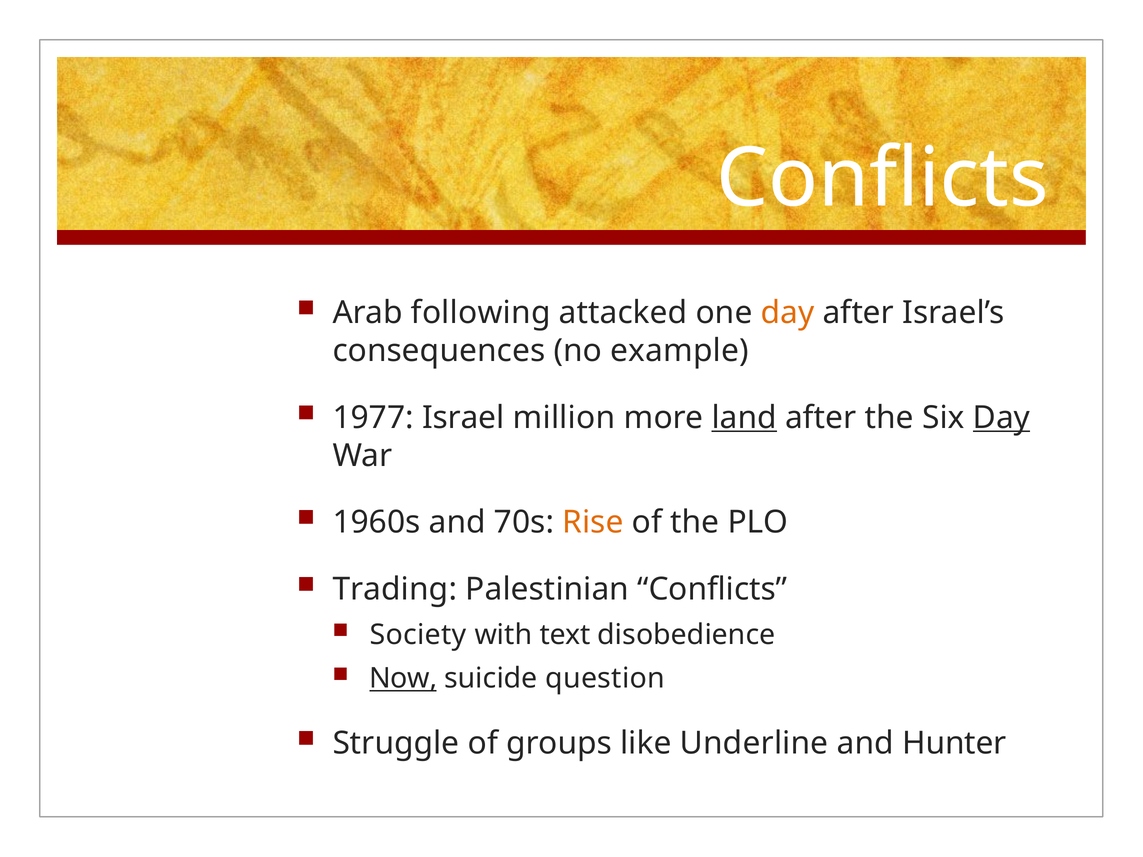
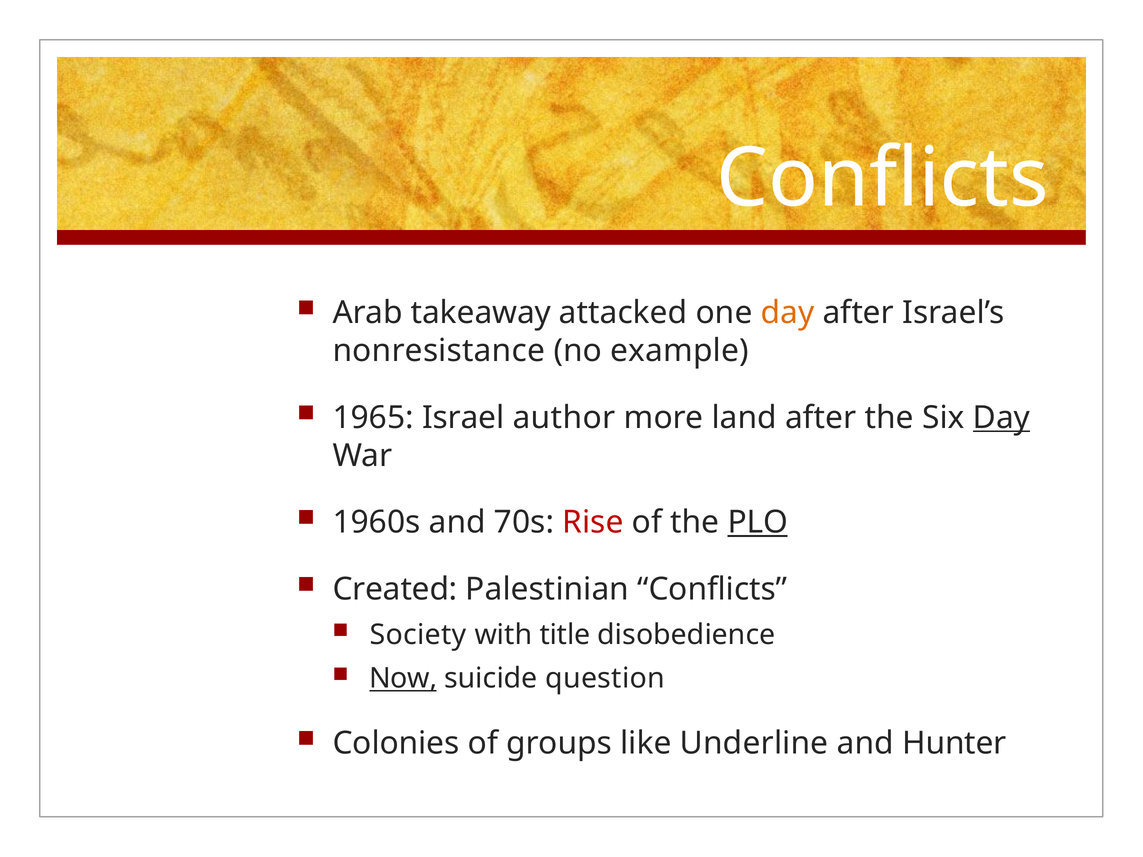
following: following -> takeaway
consequences: consequences -> nonresistance
1977: 1977 -> 1965
million: million -> author
land underline: present -> none
Rise colour: orange -> red
PLO underline: none -> present
Trading: Trading -> Created
text: text -> title
Struggle: Struggle -> Colonies
